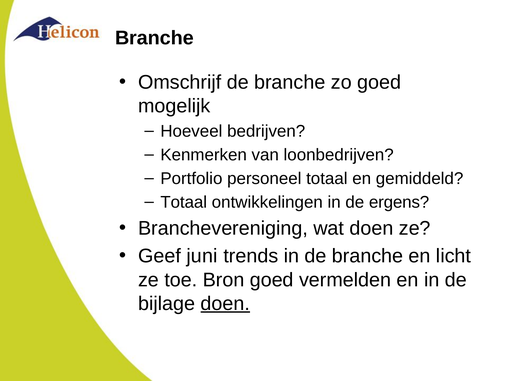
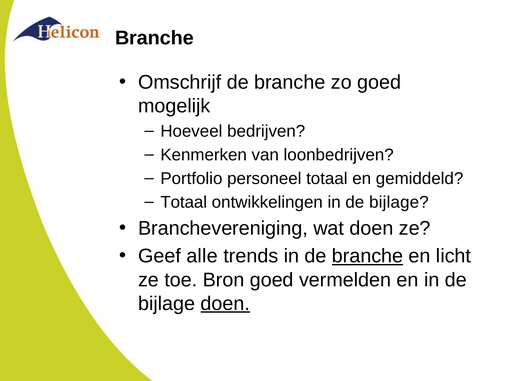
ontwikkelingen in de ergens: ergens -> bijlage
juni: juni -> alle
branche at (368, 256) underline: none -> present
